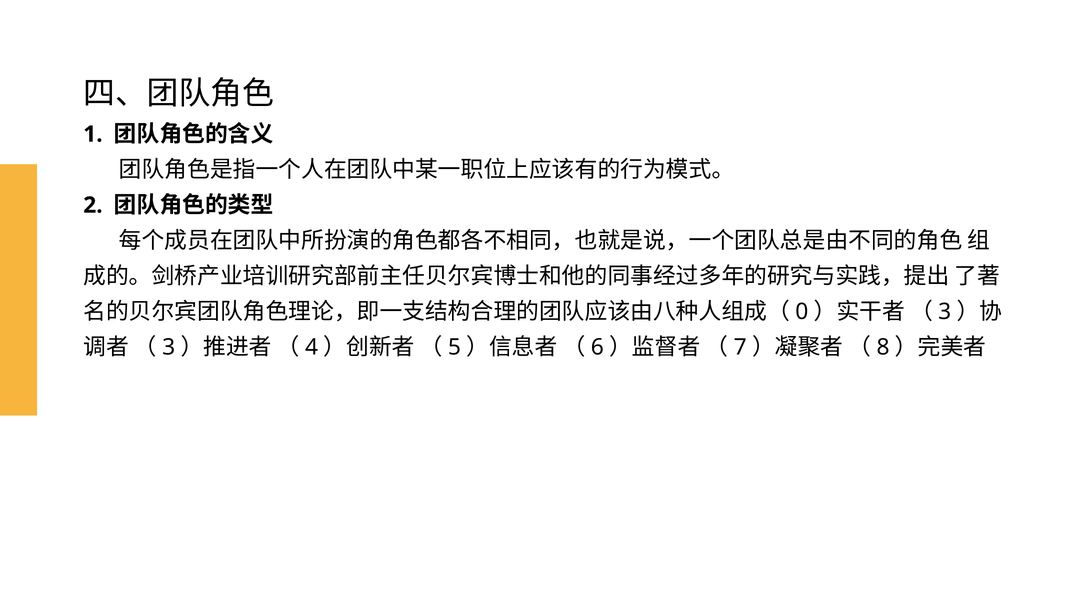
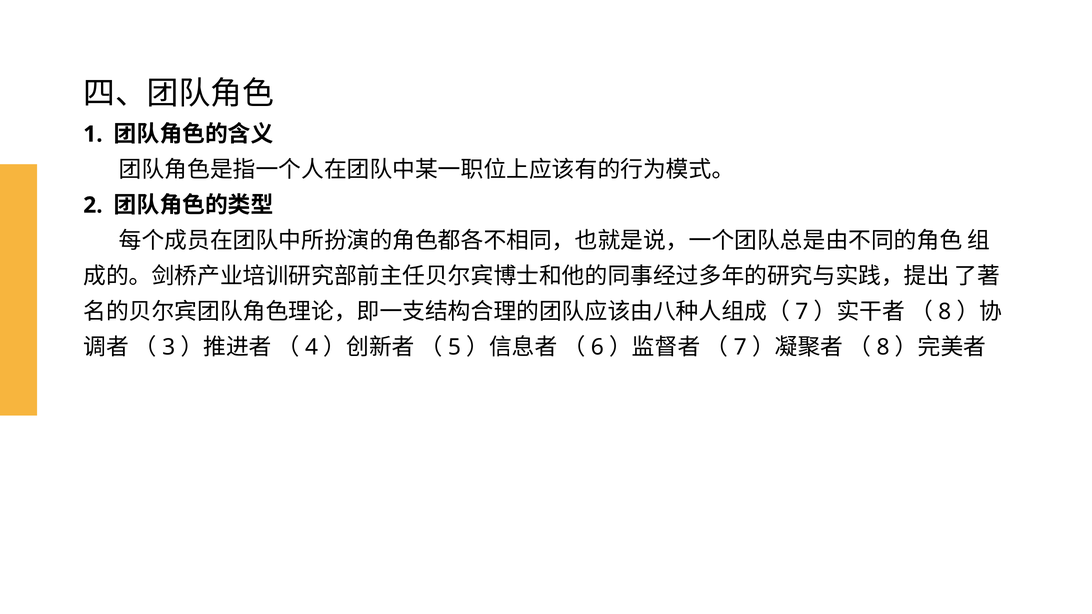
0 at (802, 312): 0 -> 7
3 at (945, 312): 3 -> 8
